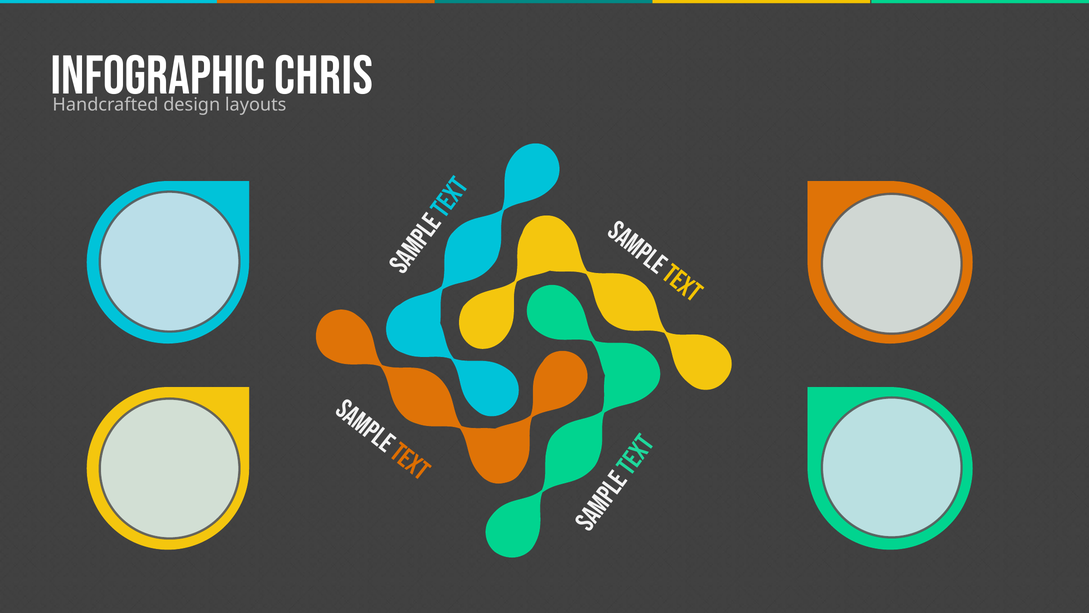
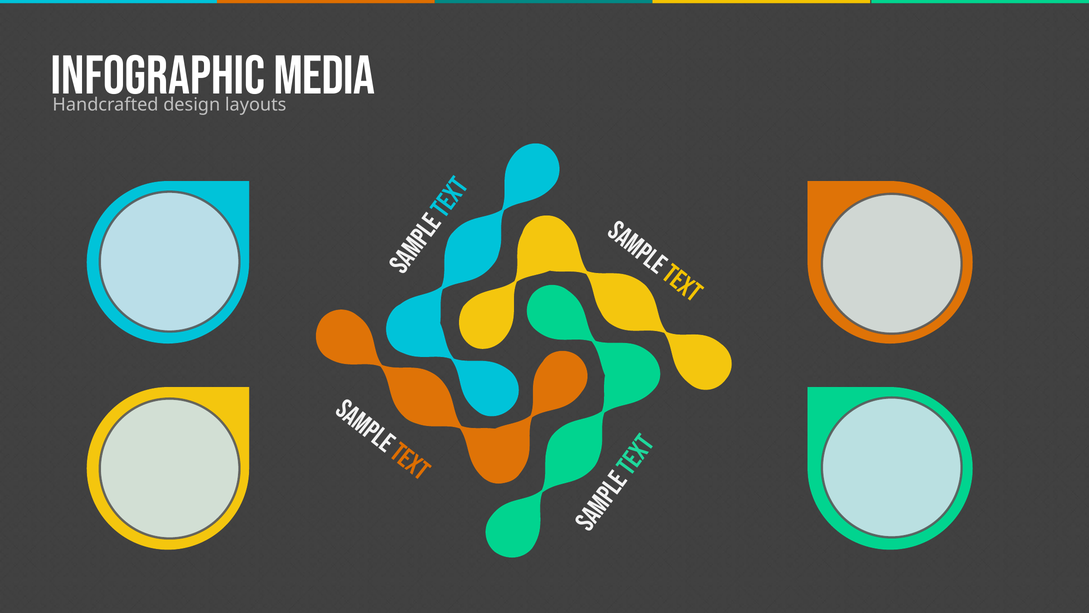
CHRIS: CHRIS -> MEDIA
